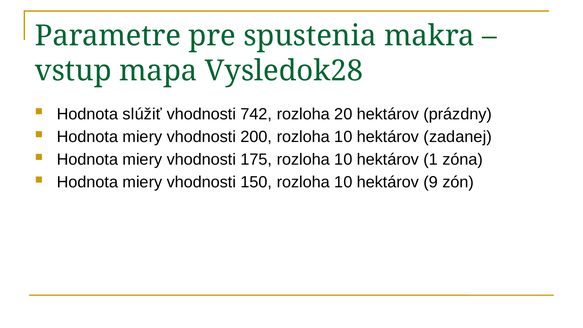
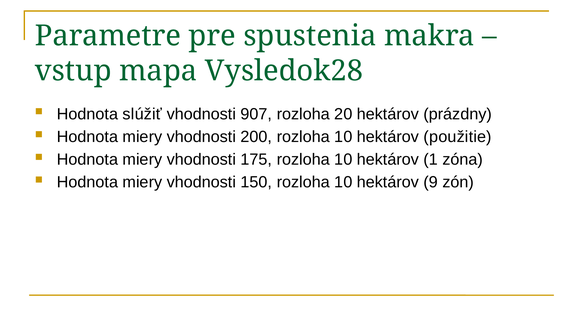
742: 742 -> 907
zadanej: zadanej -> použitie
